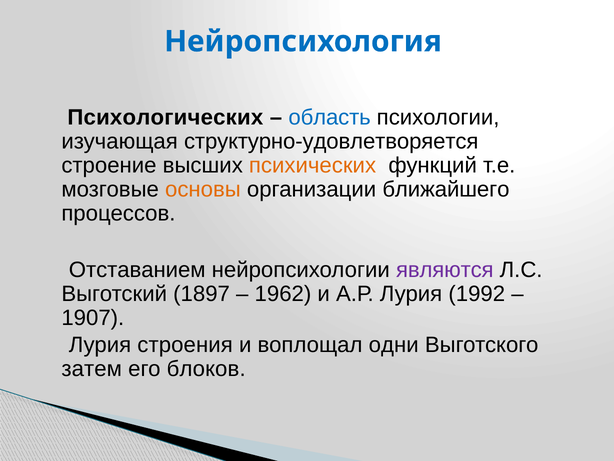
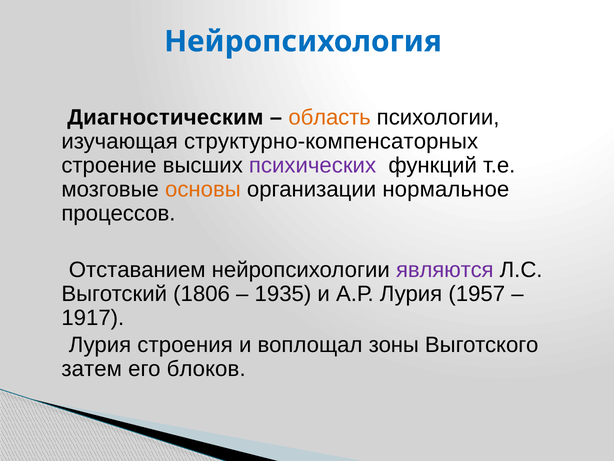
Психологических: Психологических -> Диагностическим
область colour: blue -> orange
структурно-удовлетворяется: структурно-удовлетворяется -> структурно-компенсаторных
психических colour: orange -> purple
ближайшего: ближайшего -> нормальное
1897: 1897 -> 1806
1962: 1962 -> 1935
1992: 1992 -> 1957
1907: 1907 -> 1917
одни: одни -> зоны
